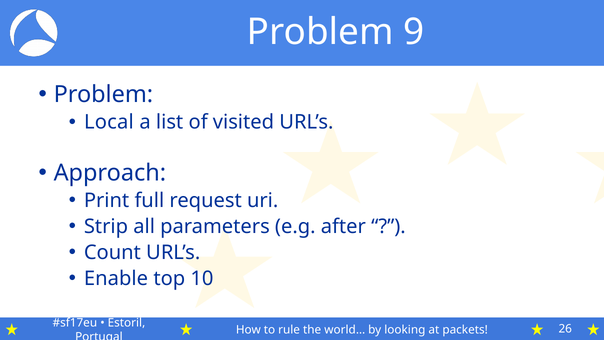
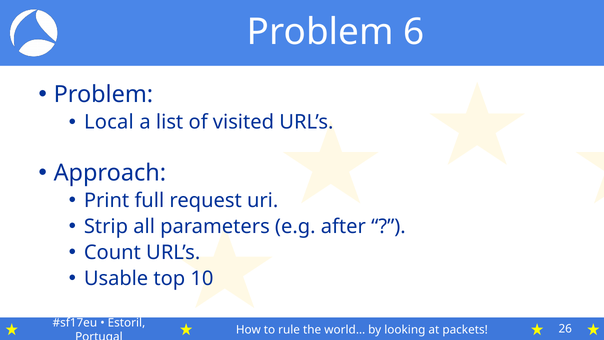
9: 9 -> 6
Enable: Enable -> Usable
